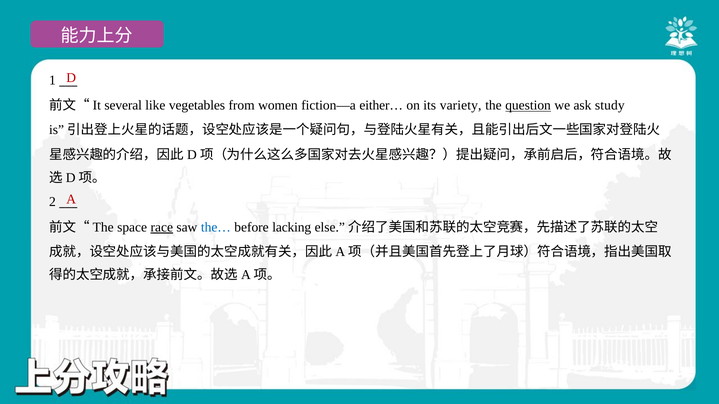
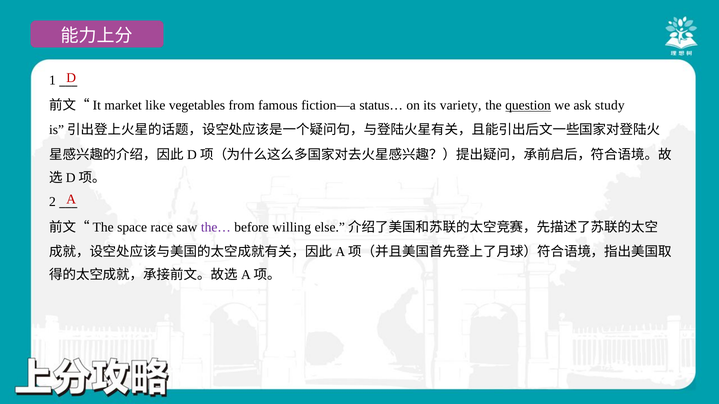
several: several -> market
women: women -> famous
either…: either… -> status…
race underline: present -> none
the… colour: blue -> purple
lacking: lacking -> willing
